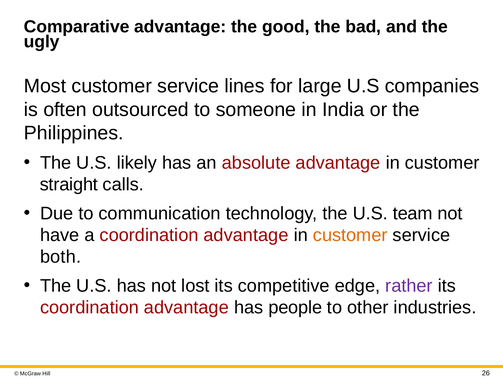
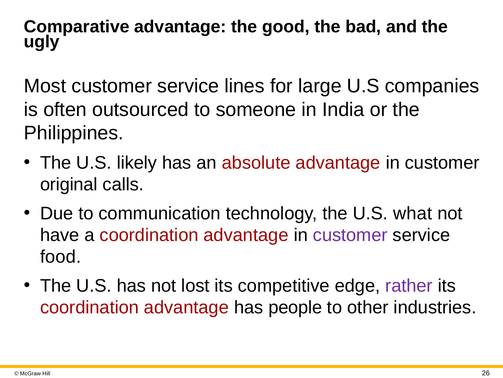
straight: straight -> original
team: team -> what
customer at (350, 235) colour: orange -> purple
both: both -> food
